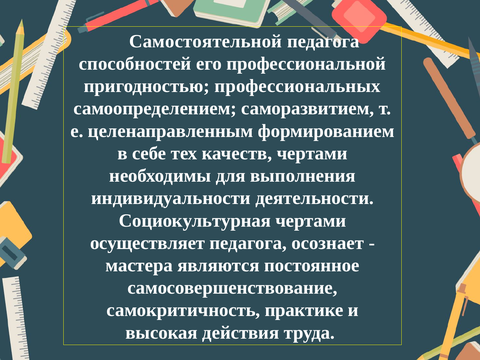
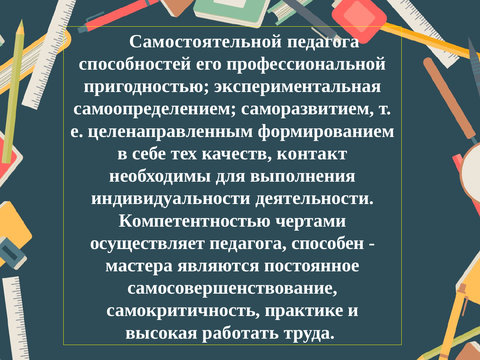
профессиональных: профессиональных -> экспериментальная
качеств чертами: чертами -> контакт
Социокультурная: Социокультурная -> Компетентностью
осознает: осознает -> способен
действия: действия -> работать
